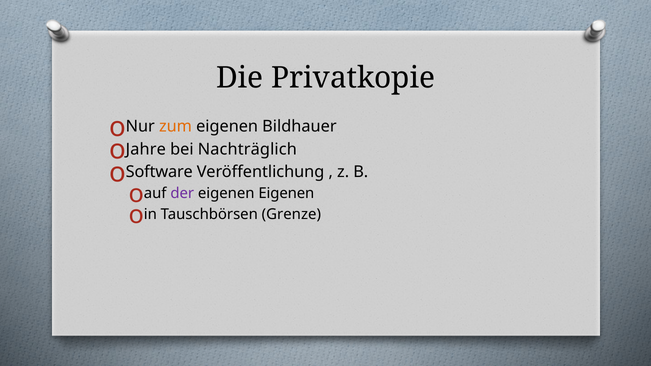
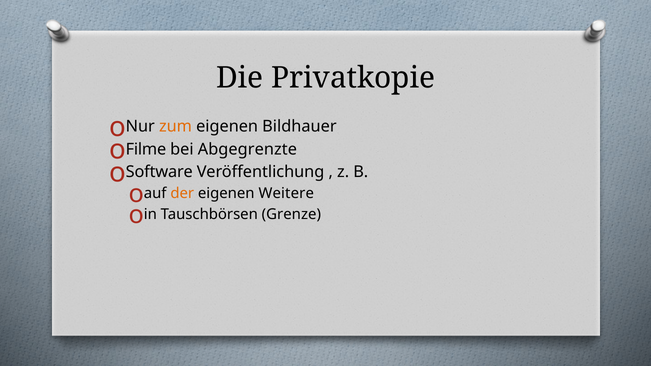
Jahre: Jahre -> Filme
Nachträglich: Nachträglich -> Abgegrenzte
der colour: purple -> orange
eigenen Eigenen: Eigenen -> Weitere
